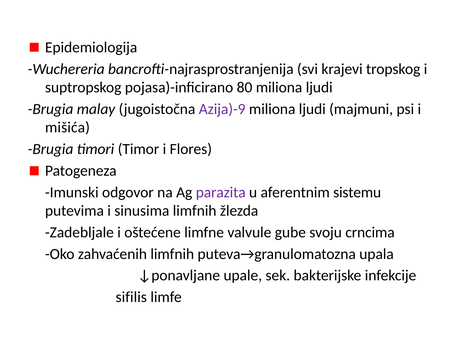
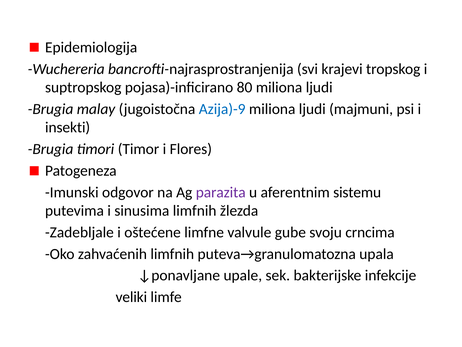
Azija)-9 colour: purple -> blue
mišića: mišića -> insekti
sifilis: sifilis -> veliki
